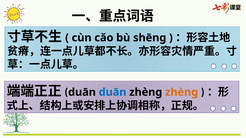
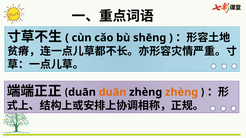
duān at (113, 92) colour: blue -> orange
